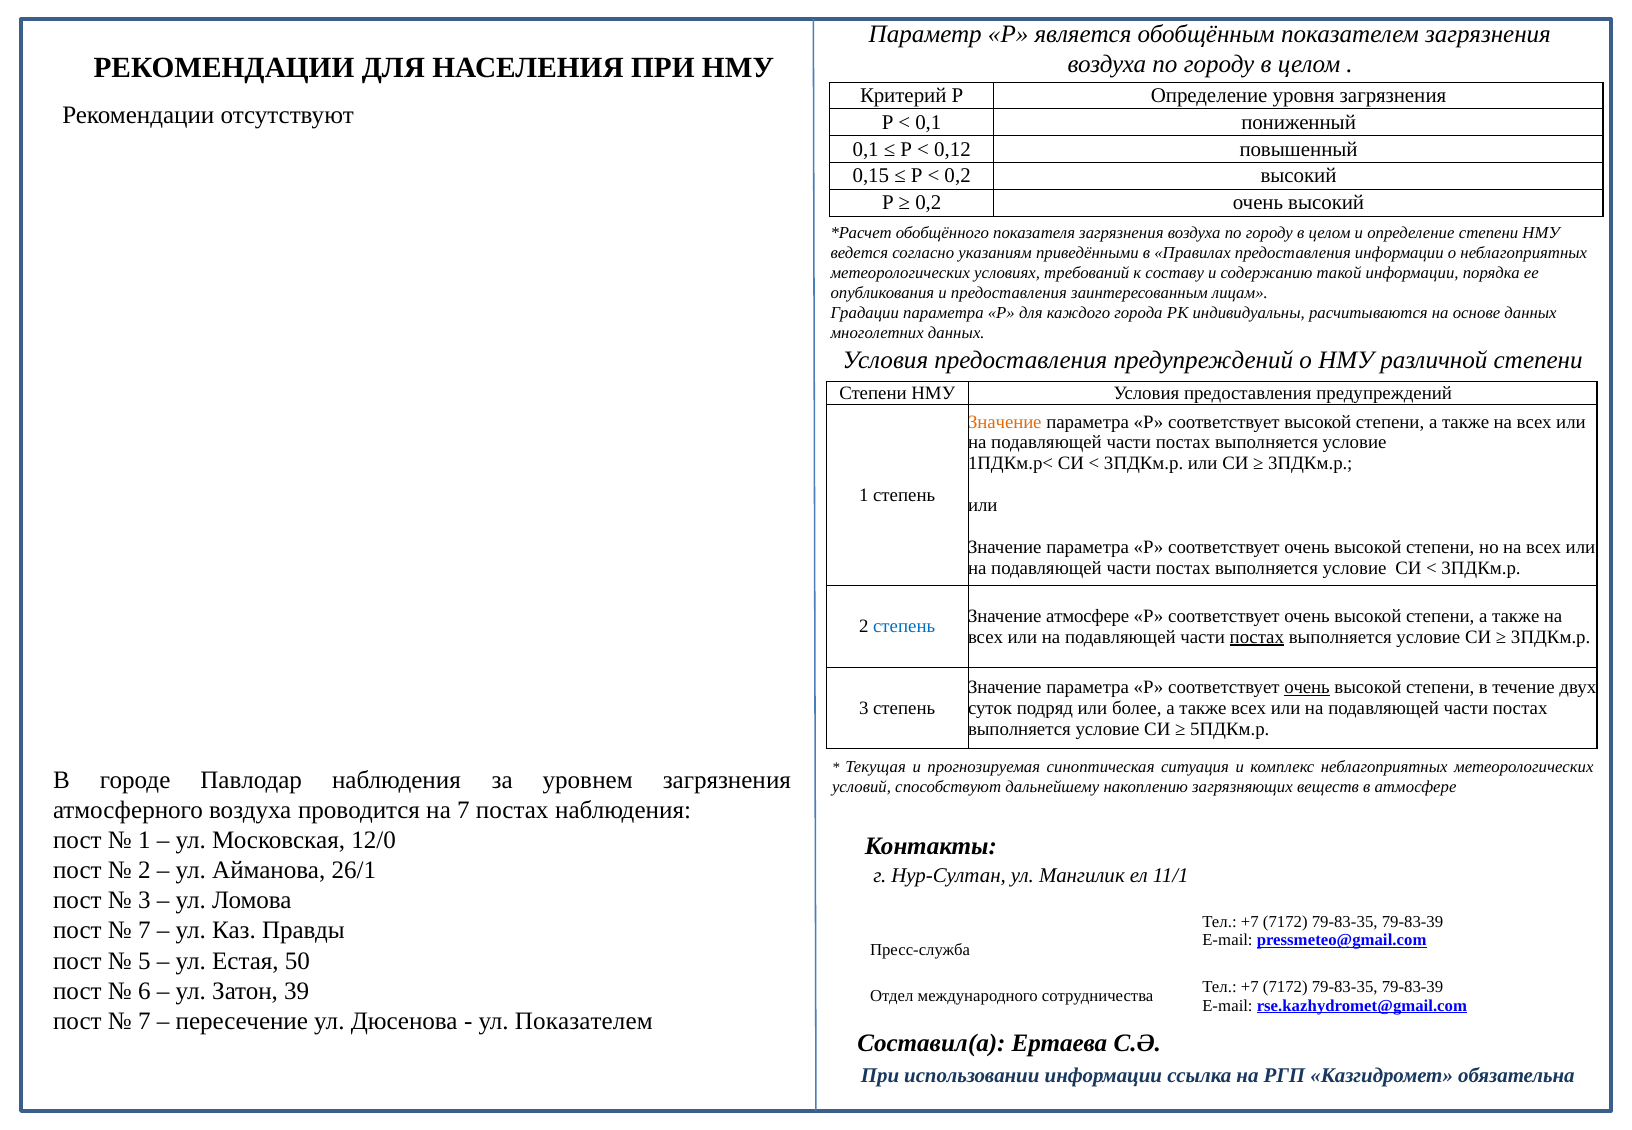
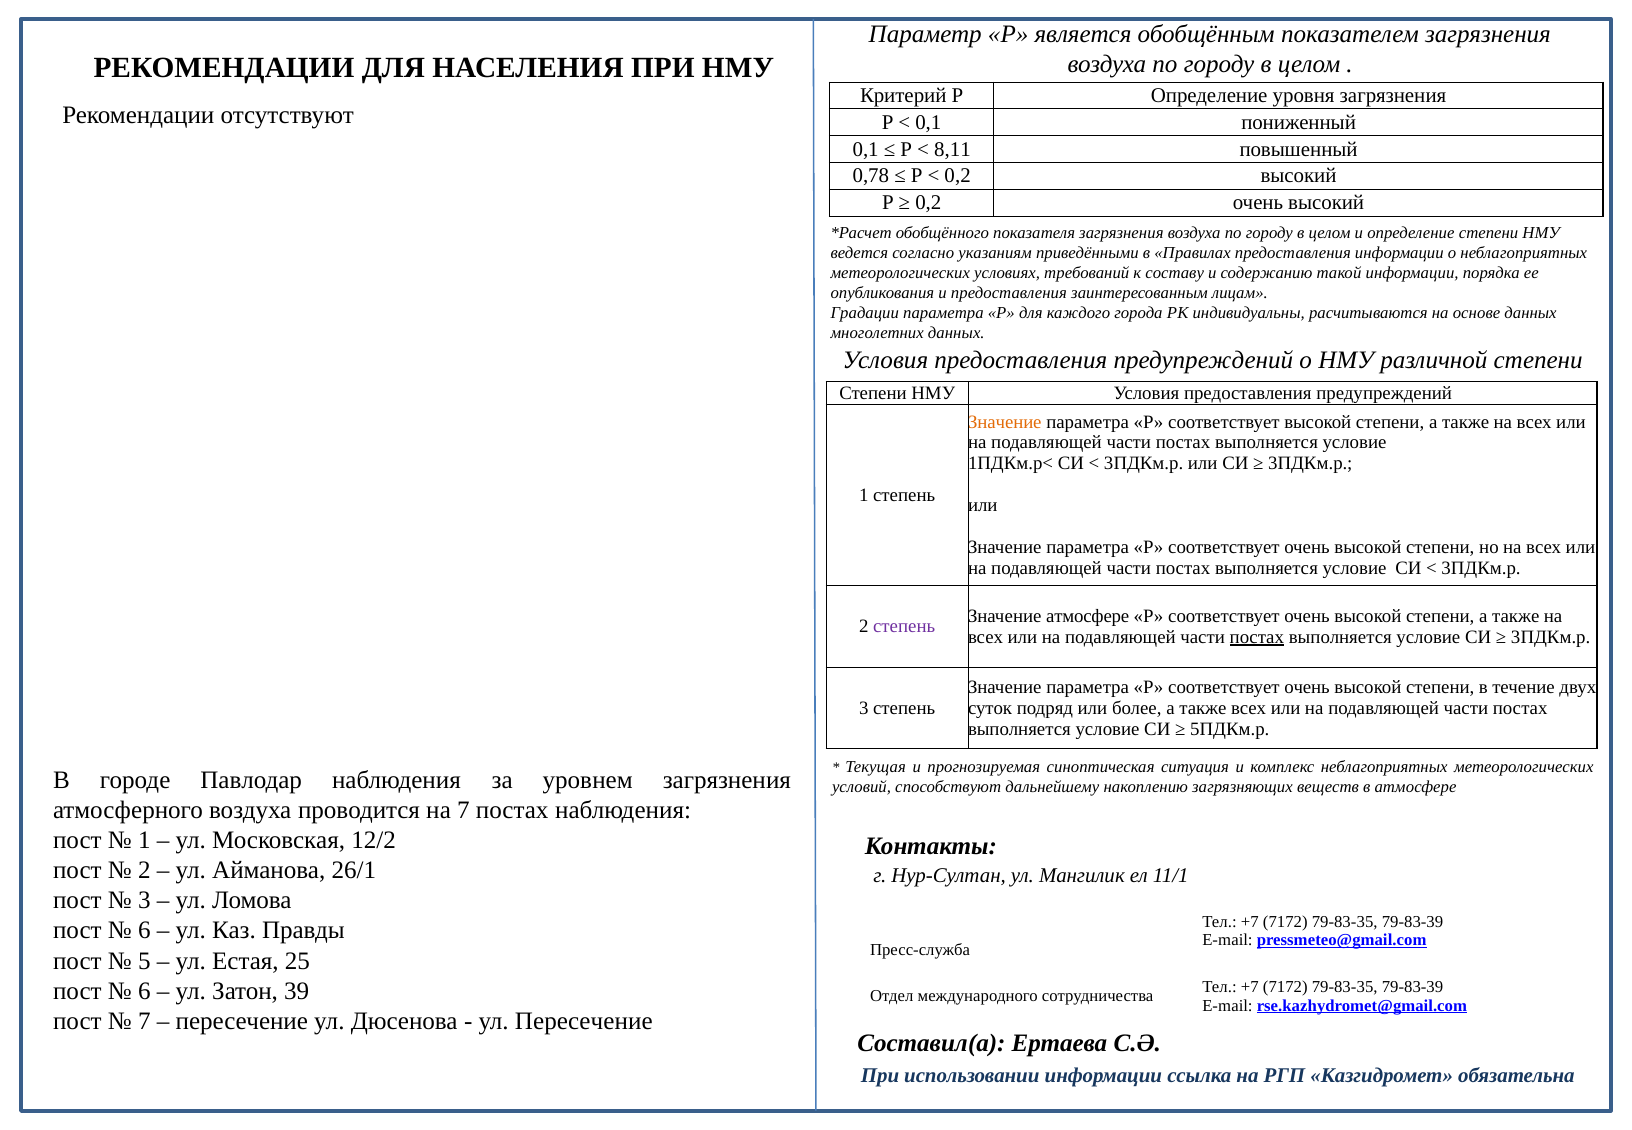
0,12: 0,12 -> 8,11
0,15: 0,15 -> 0,78
степень at (904, 626) colour: blue -> purple
очень at (1307, 687) underline: present -> none
12/0: 12/0 -> 12/2
7 at (144, 931): 7 -> 6
50: 50 -> 25
ул Показателем: Показателем -> Пересечение
